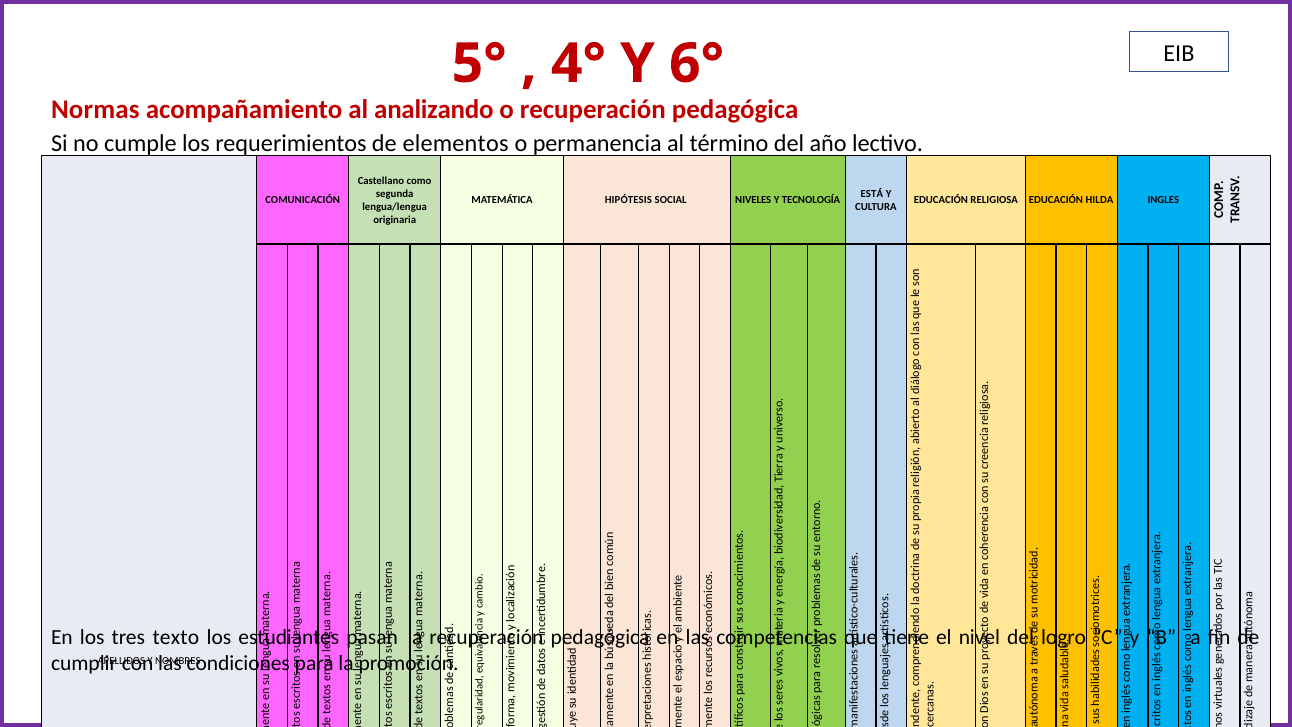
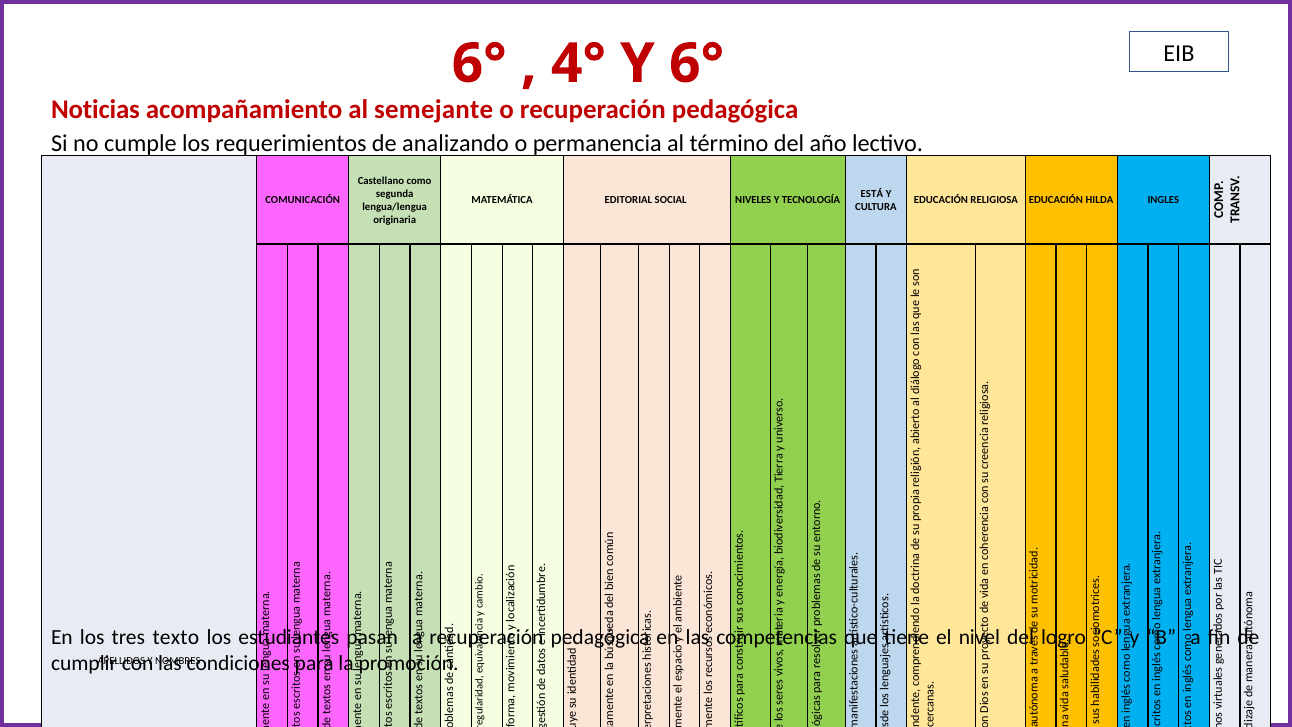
5° at (479, 64): 5° -> 6°
Normas: Normas -> Noticias
analizando: analizando -> semejante
elementos: elementos -> analizando
HIPÓTESIS: HIPÓTESIS -> EDITORIAL
